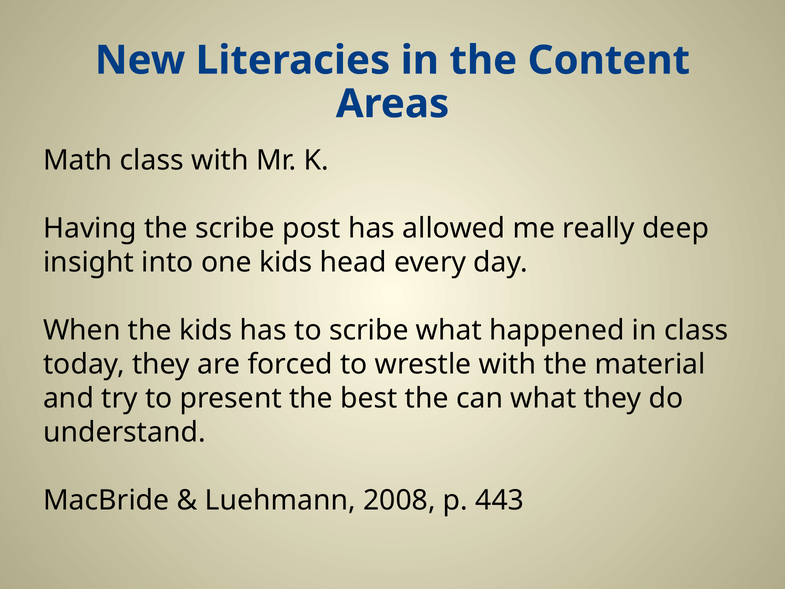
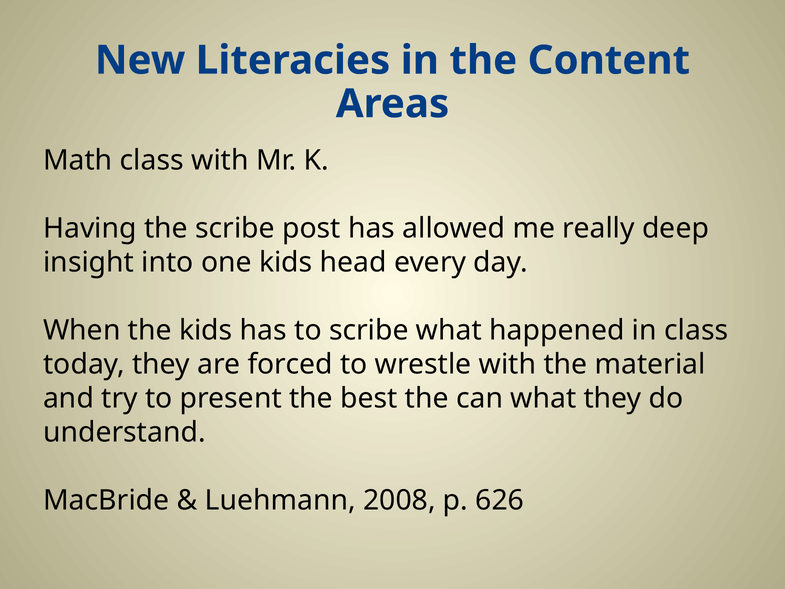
443: 443 -> 626
